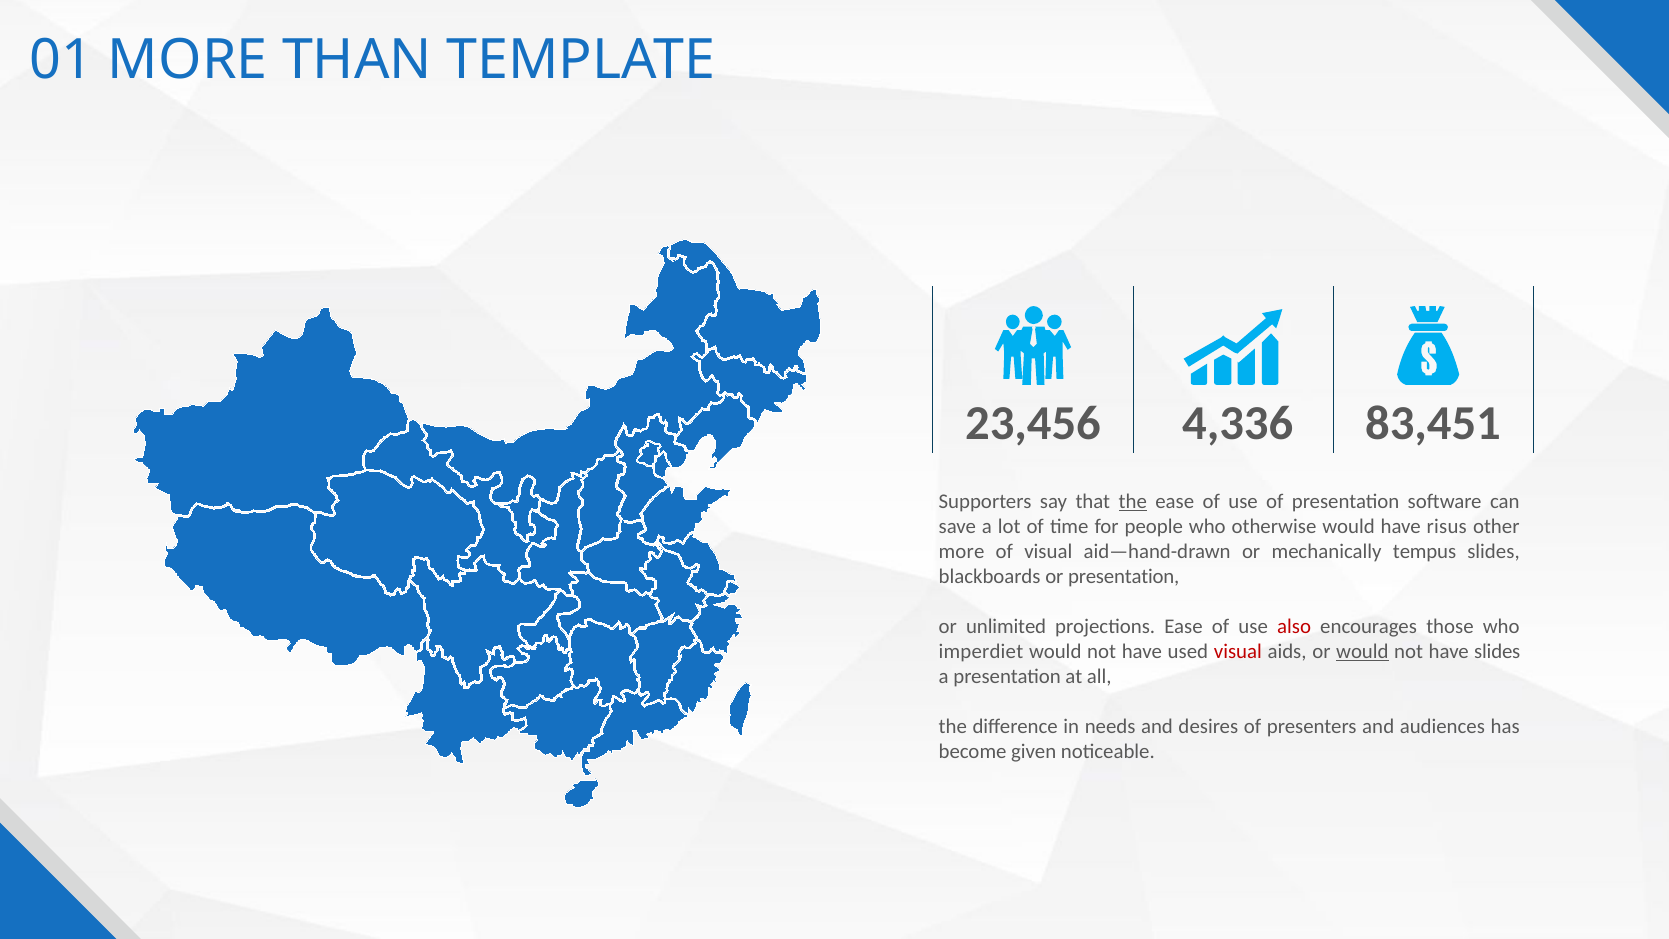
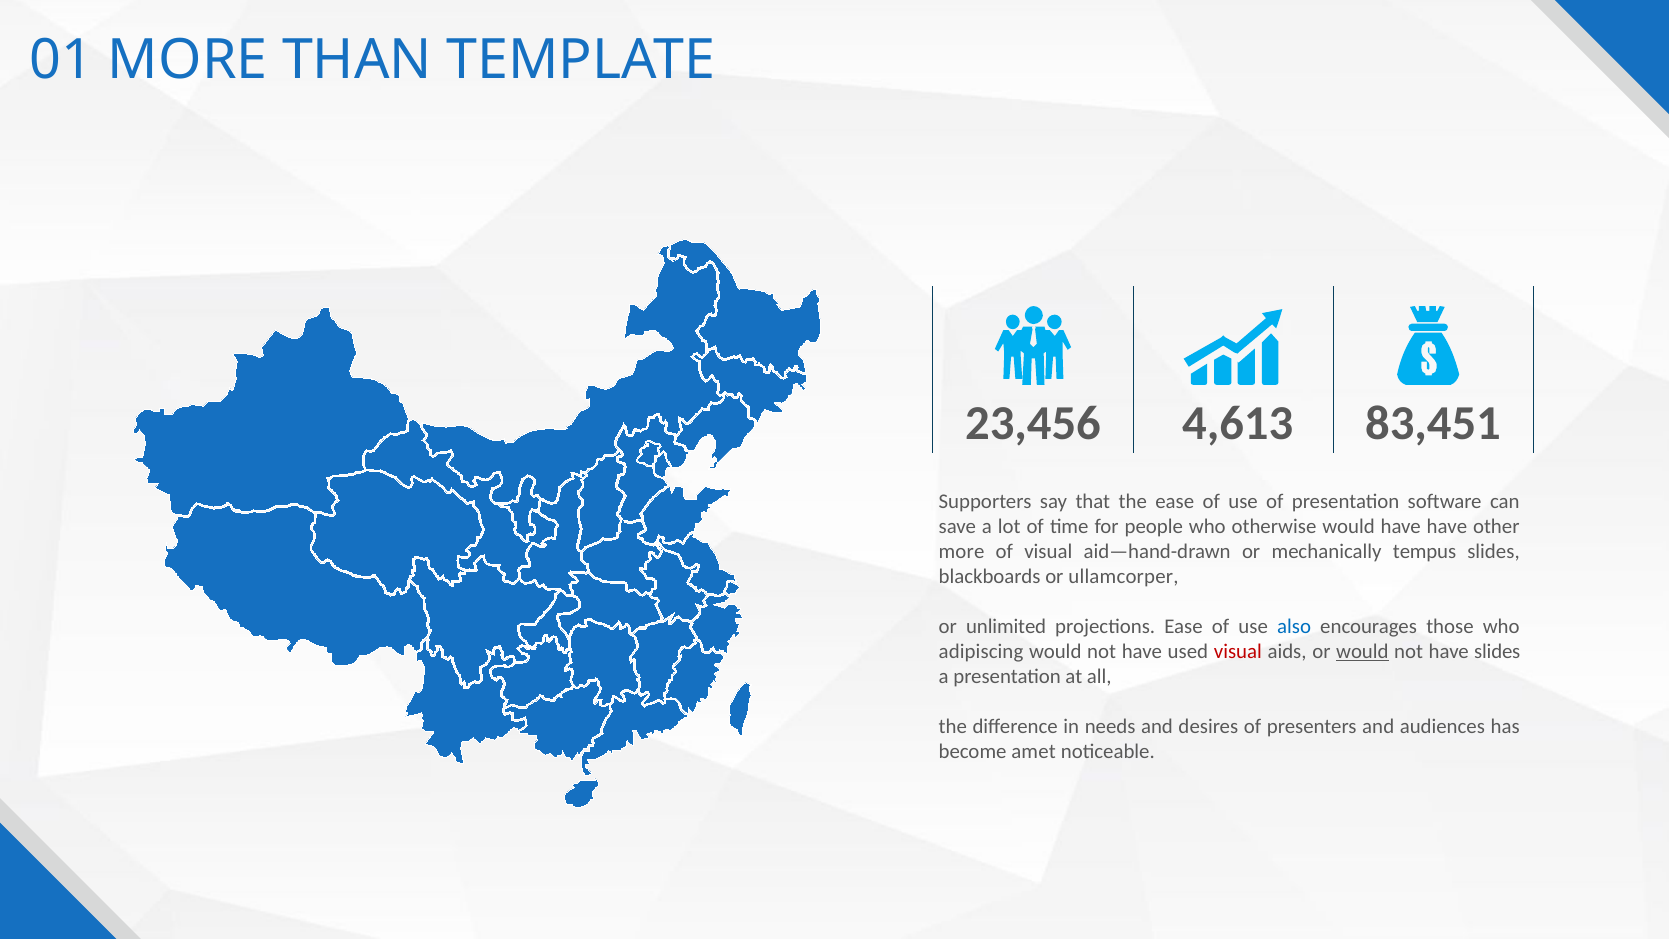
4,336: 4,336 -> 4,613
the at (1133, 501) underline: present -> none
have risus: risus -> have
or presentation: presentation -> ullamcorper
also colour: red -> blue
imperdiet: imperdiet -> adipiscing
given: given -> amet
